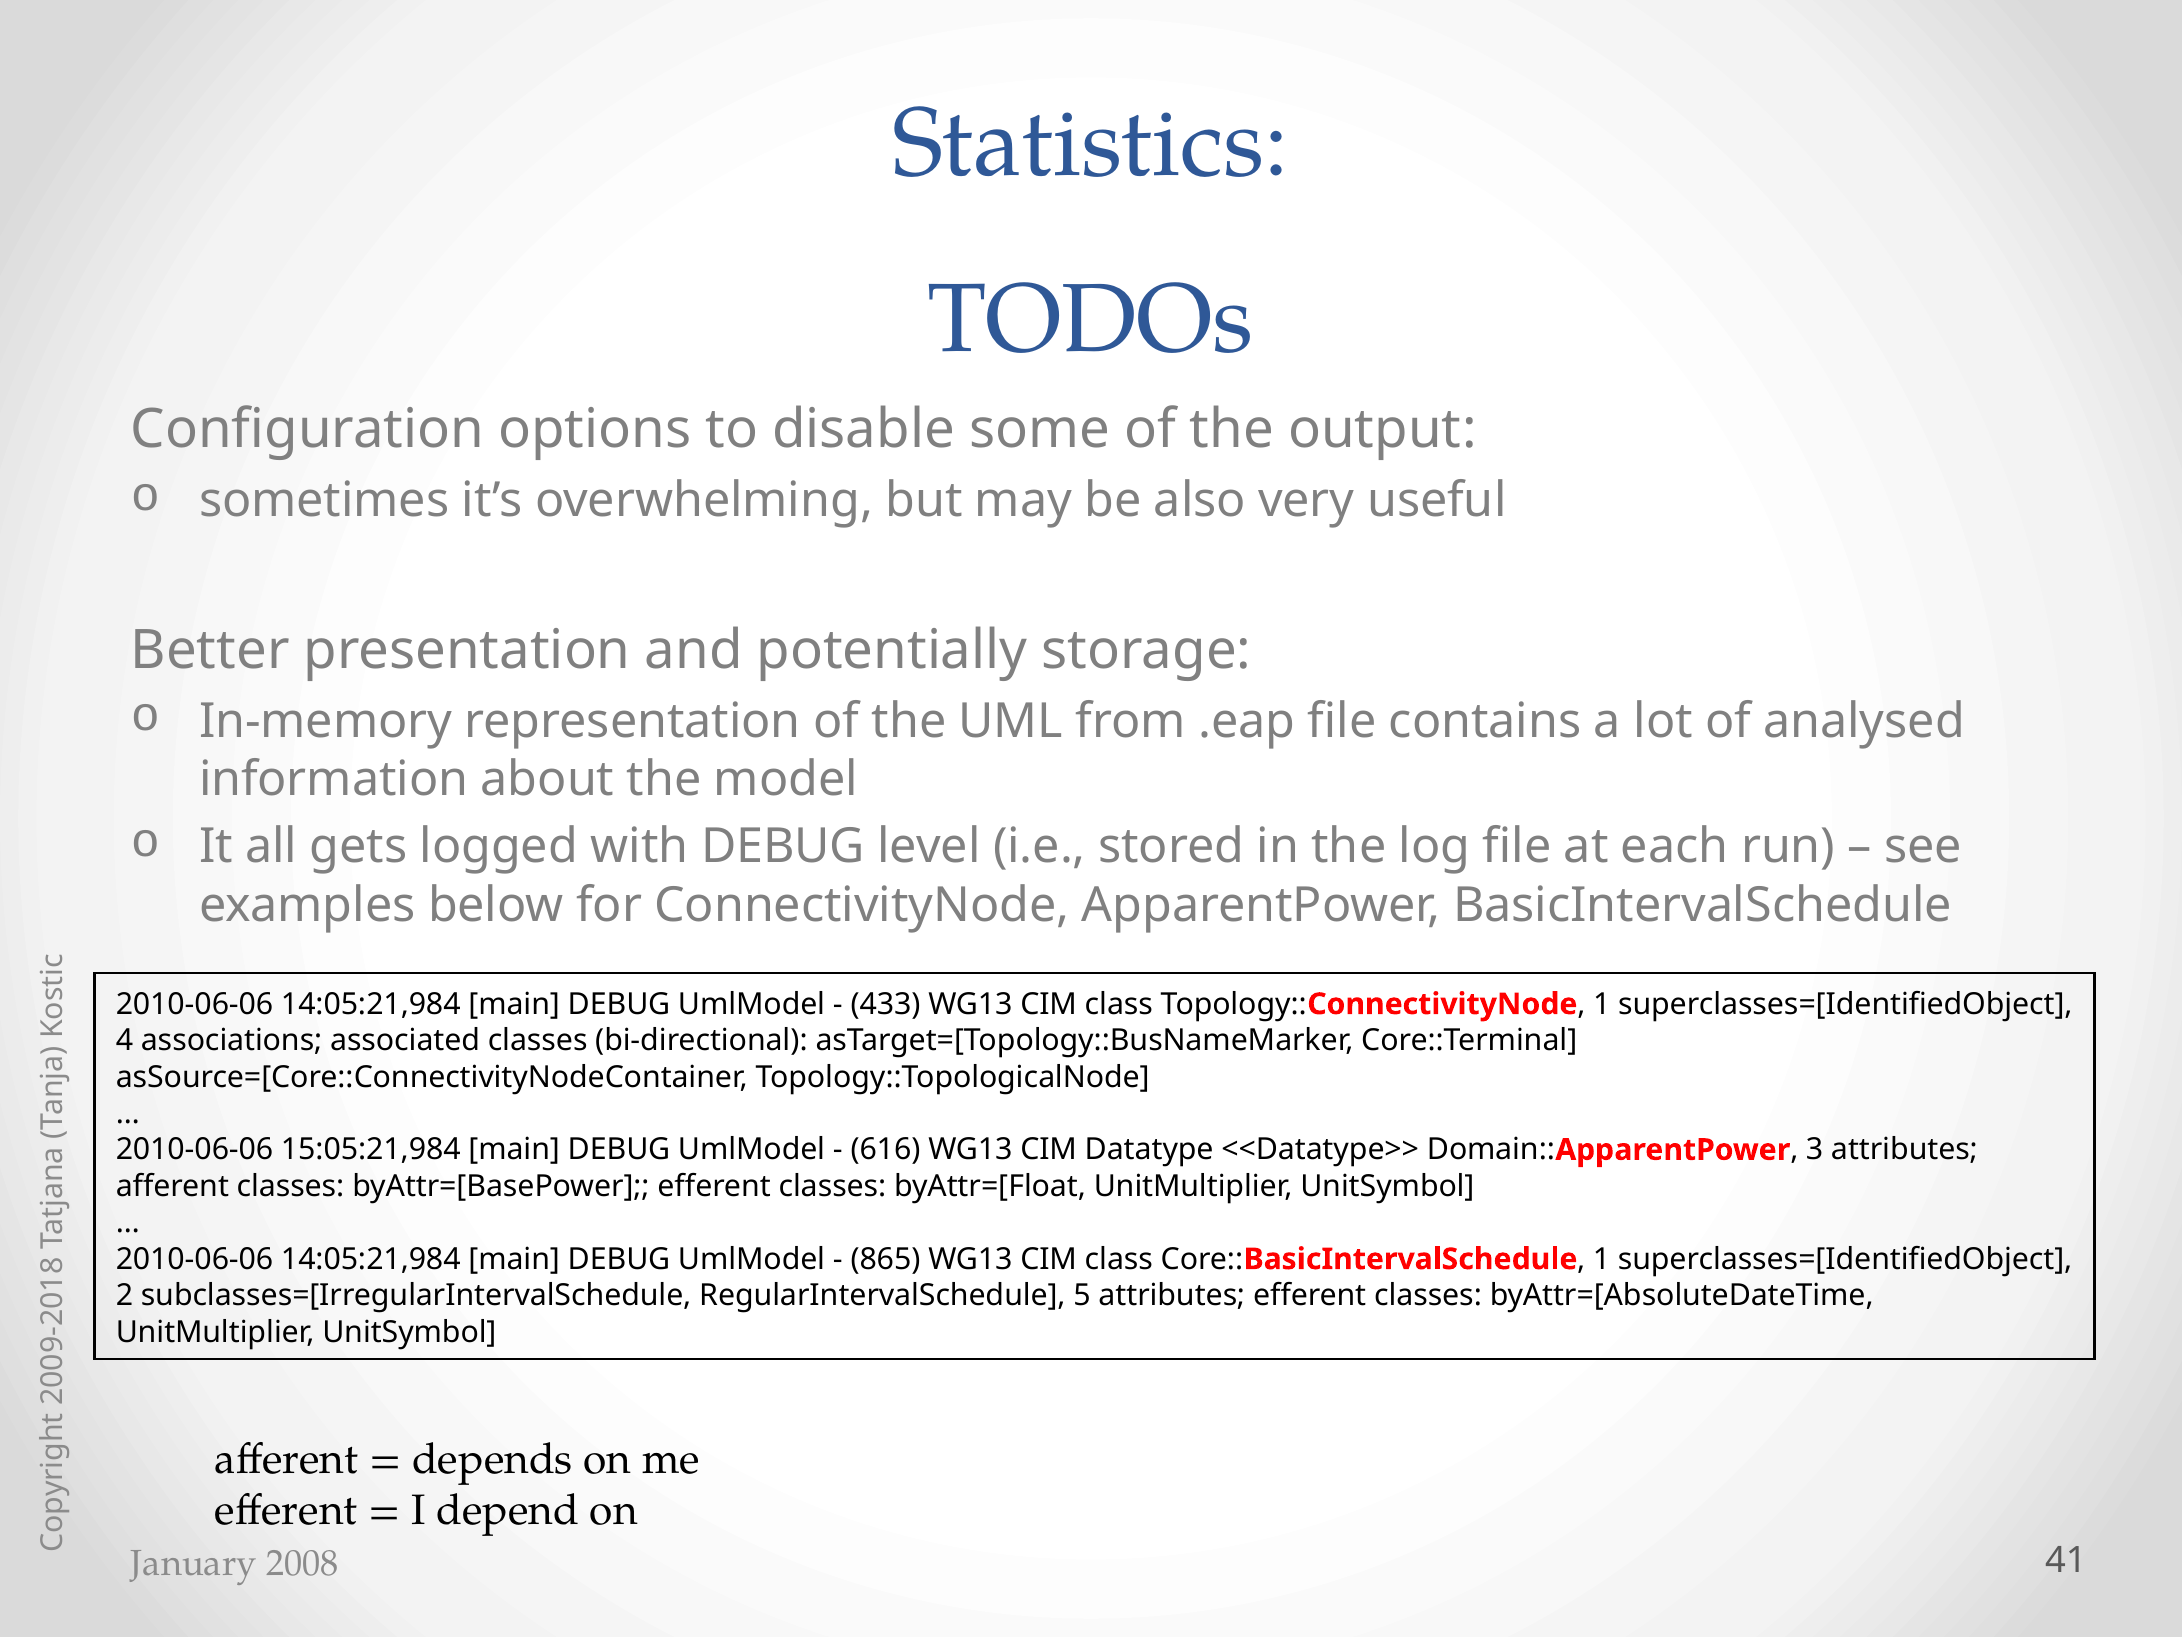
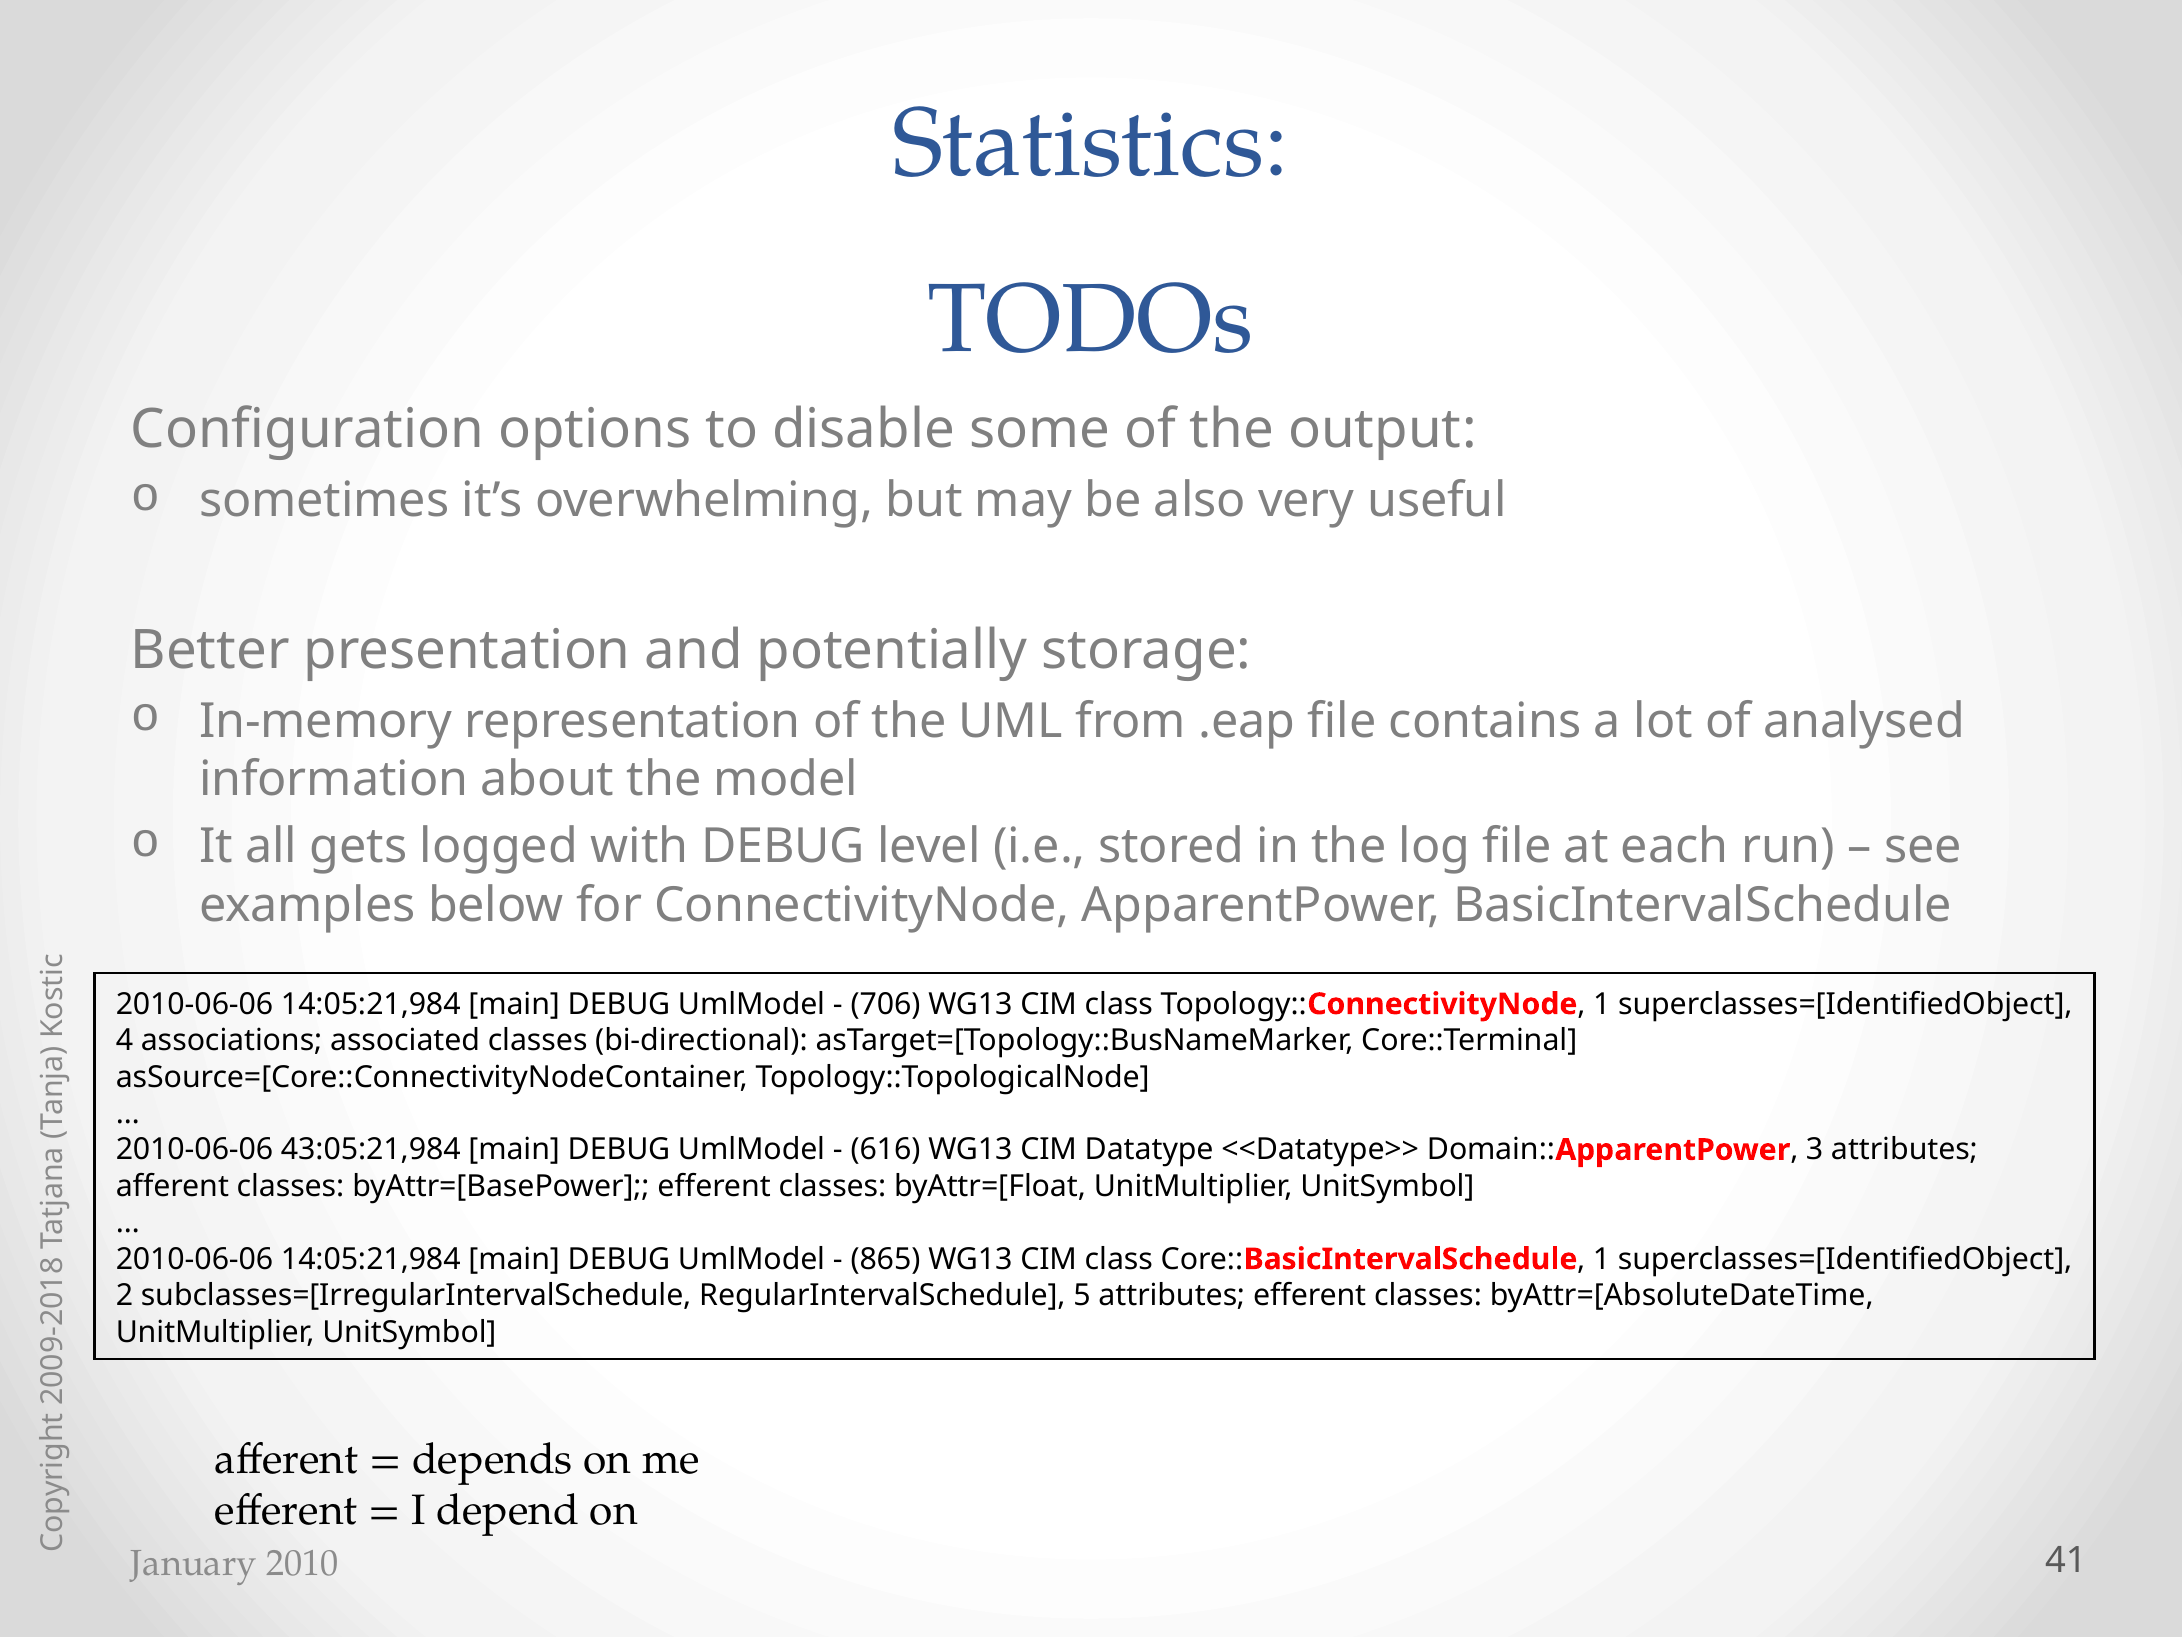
433: 433 -> 706
15:05:21,984: 15:05:21,984 -> 43:05:21,984
2008: 2008 -> 2010
